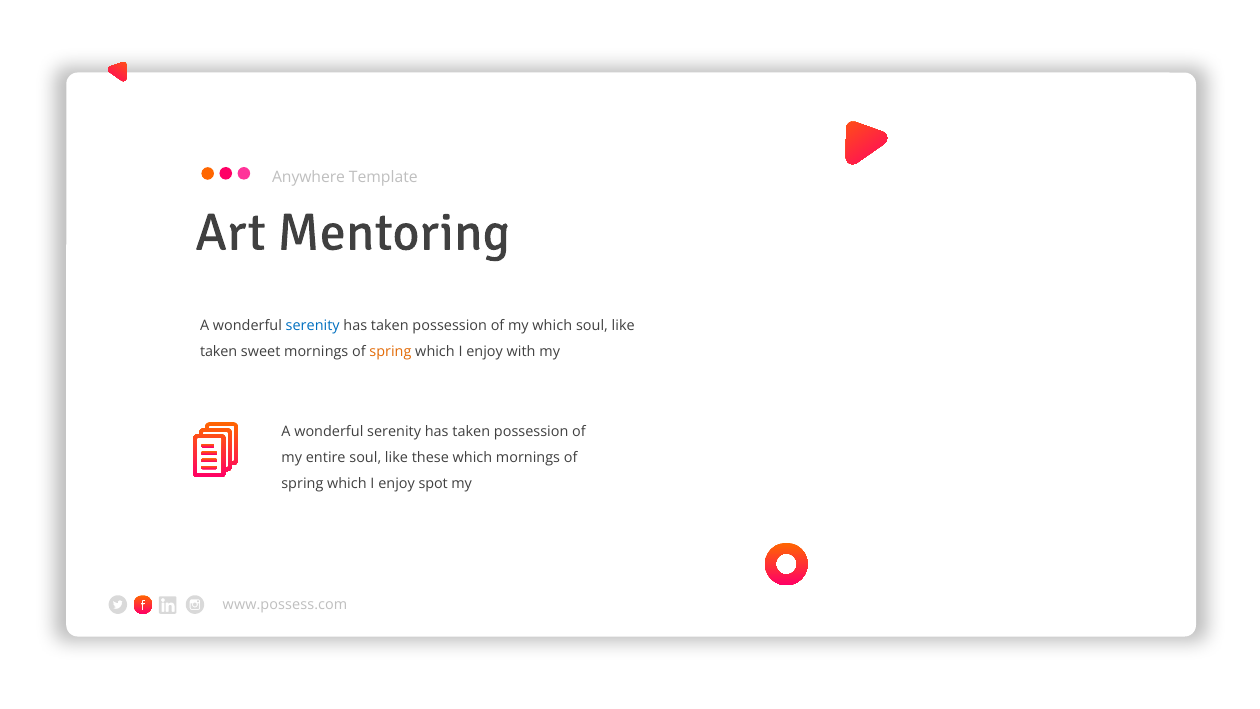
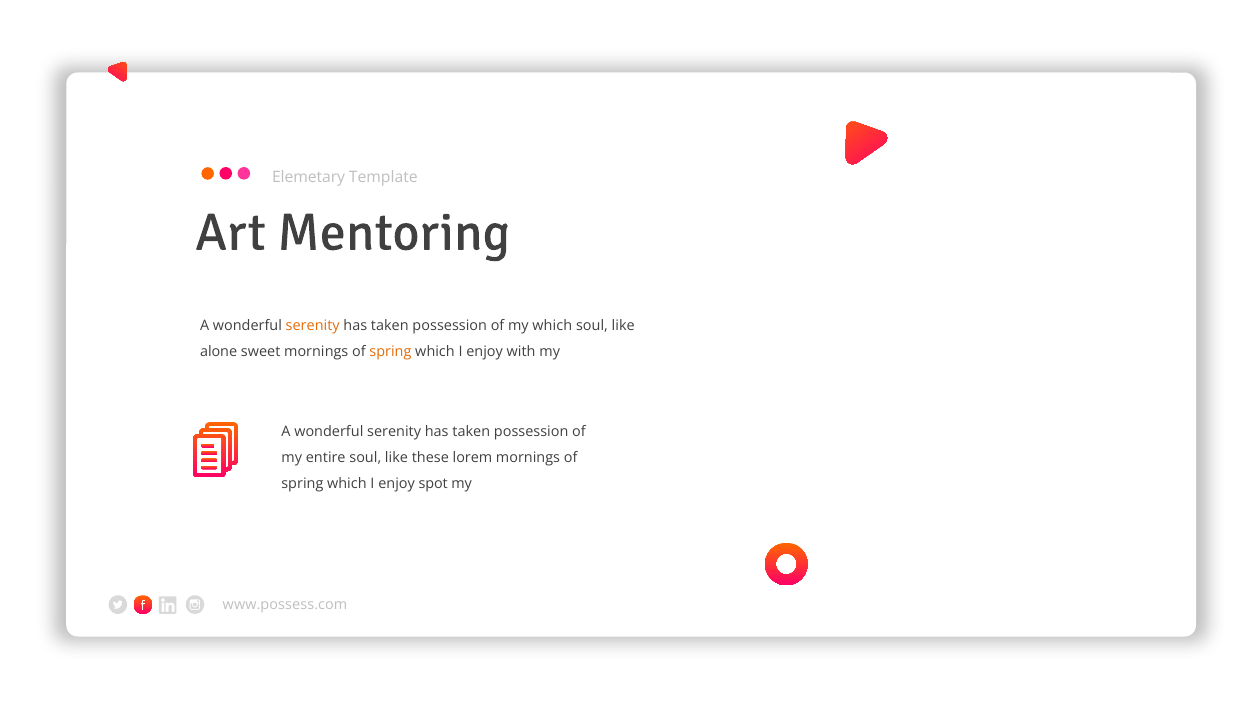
Anywhere: Anywhere -> Elemetary
serenity at (313, 326) colour: blue -> orange
taken at (219, 352): taken -> alone
these which: which -> lorem
